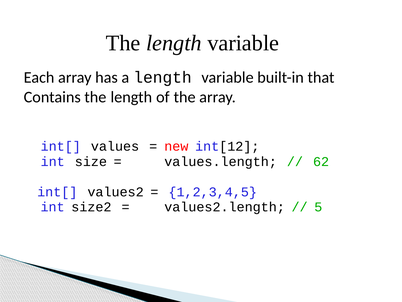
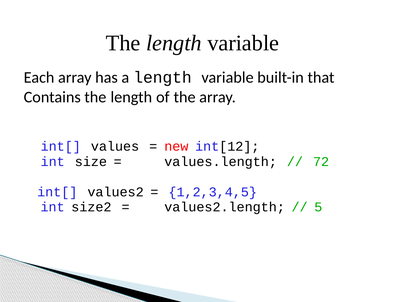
62: 62 -> 72
